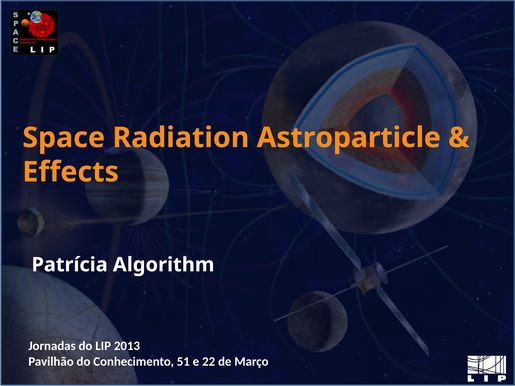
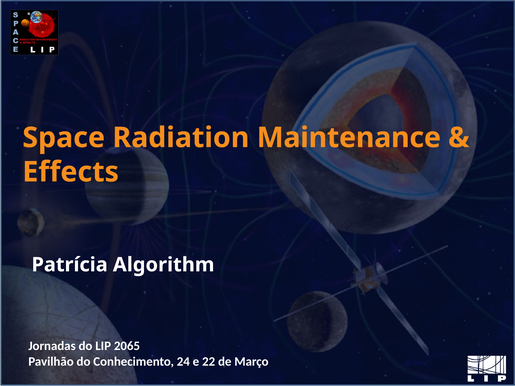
Astroparticle: Astroparticle -> Maintenance
2013: 2013 -> 2065
51: 51 -> 24
